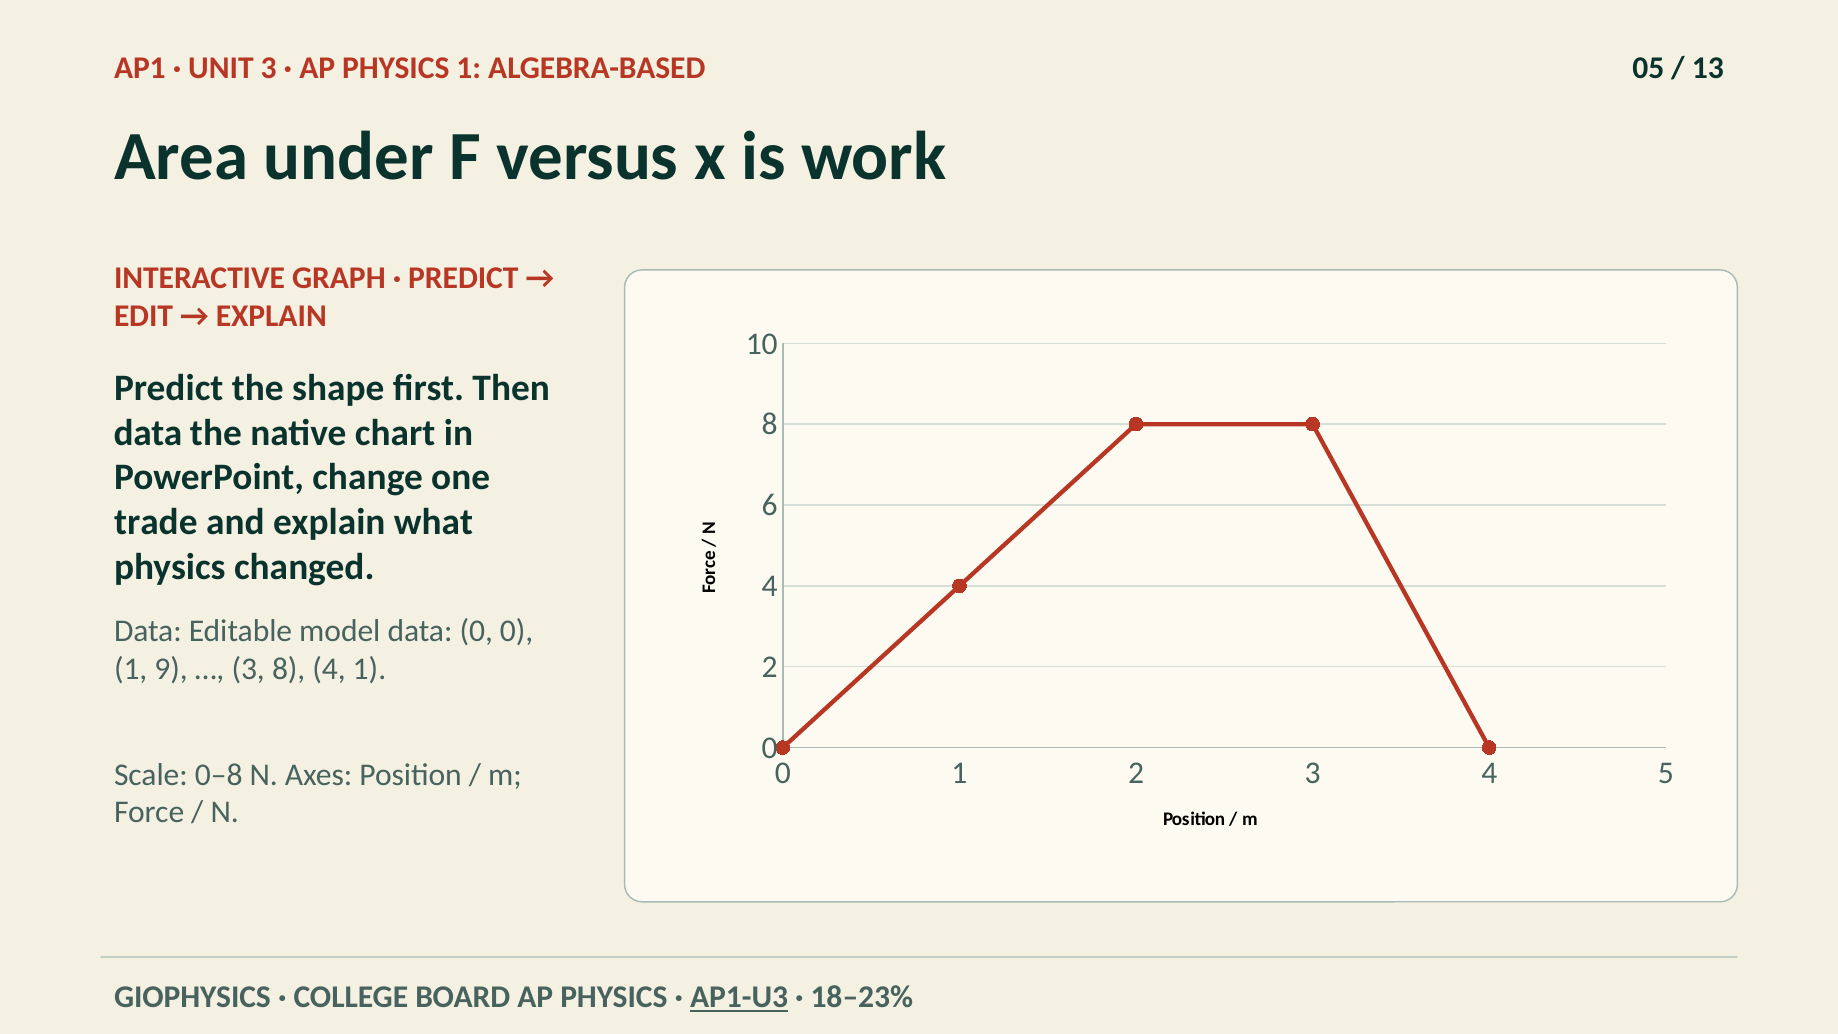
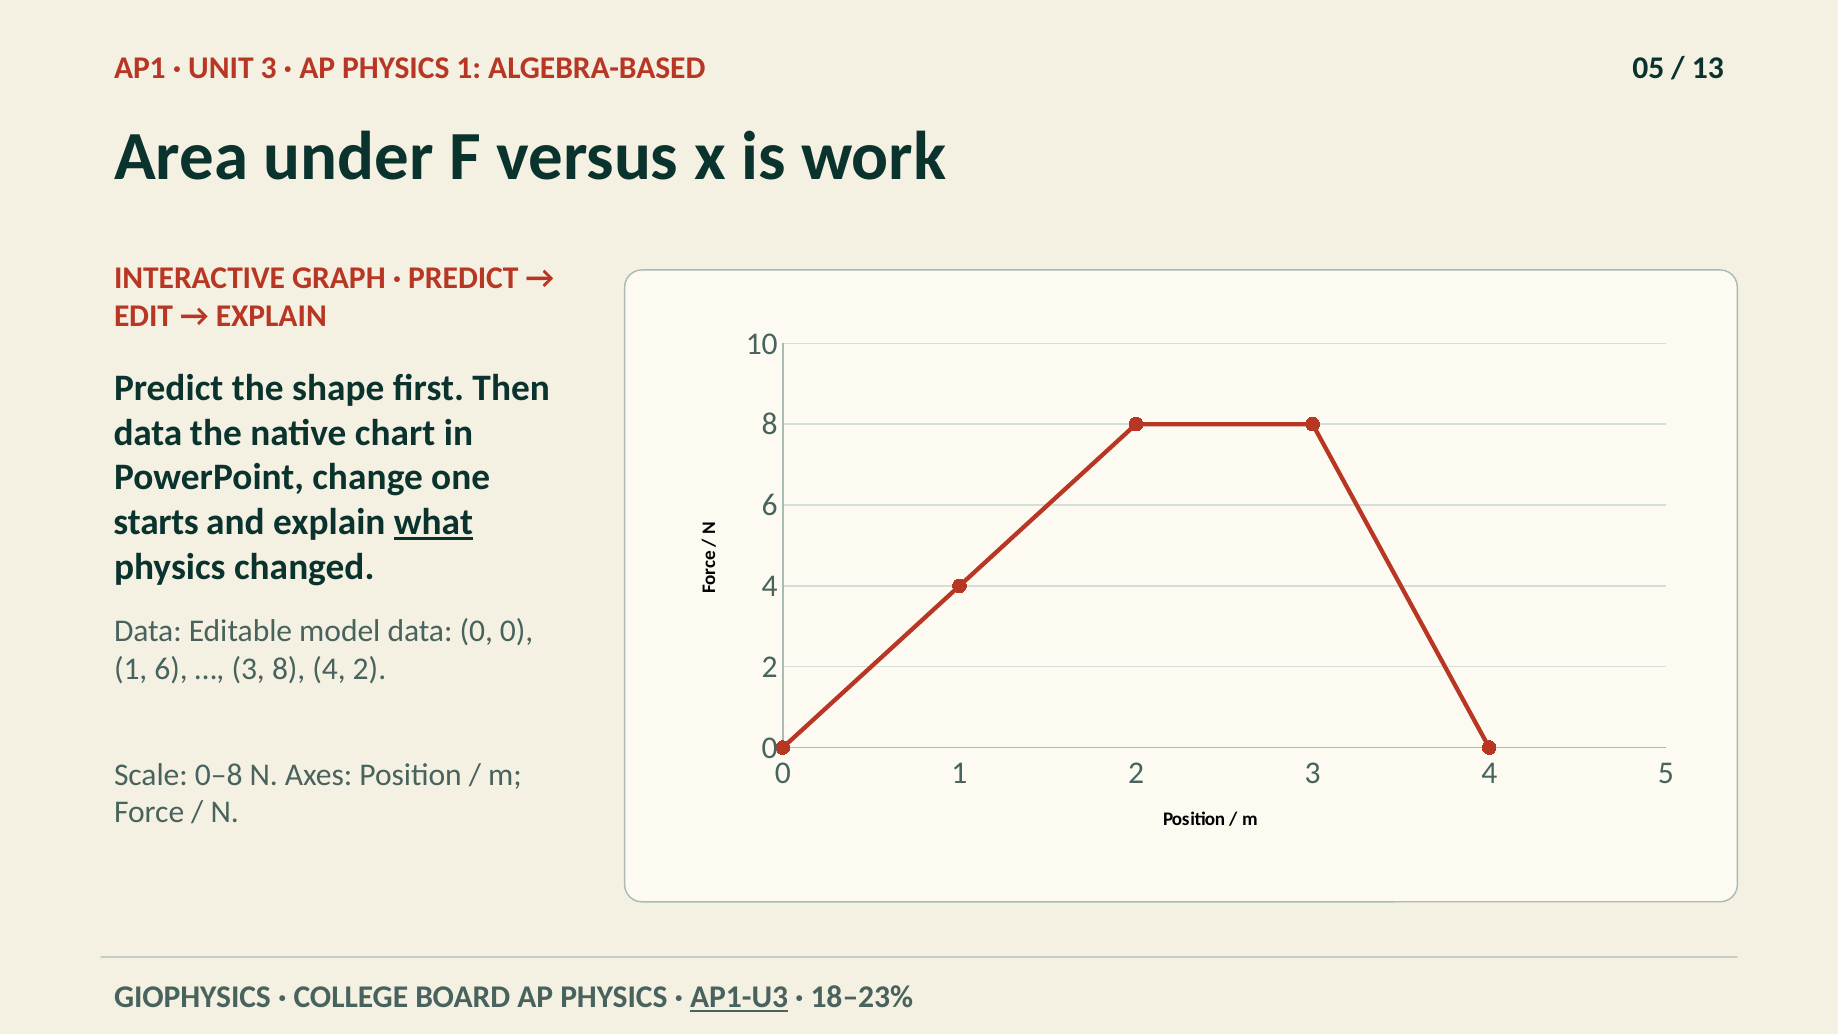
trade: trade -> starts
what underline: none -> present
1 9: 9 -> 6
4 1: 1 -> 2
